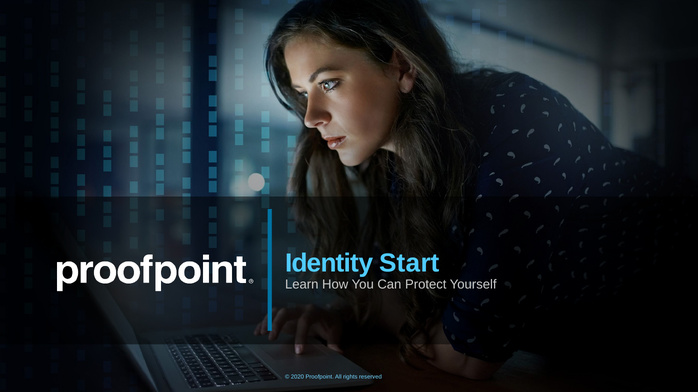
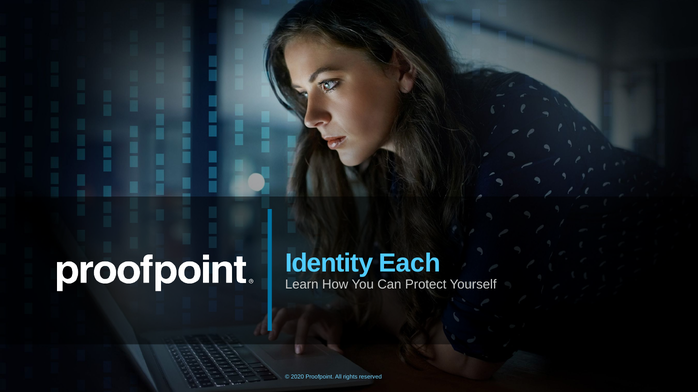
Start: Start -> Each
